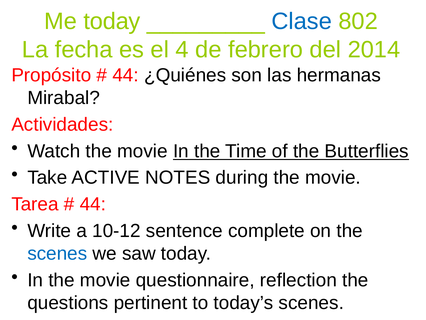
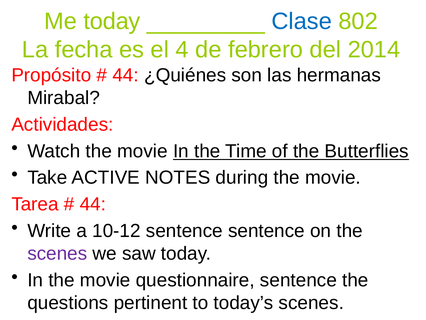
sentence complete: complete -> sentence
scenes at (57, 253) colour: blue -> purple
questionnaire reflection: reflection -> sentence
